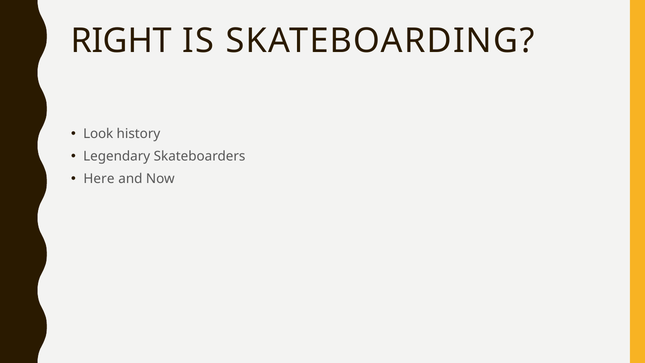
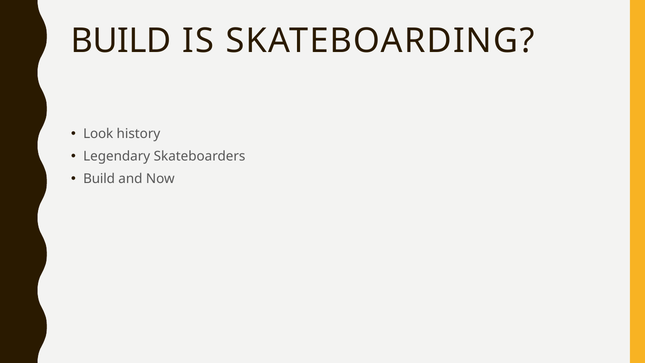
RIGHT at (121, 41): RIGHT -> BUILD
Here at (99, 179): Here -> Build
